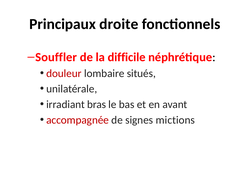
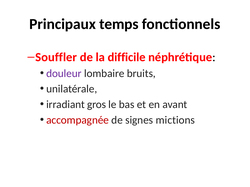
droite: droite -> temps
douleur colour: red -> purple
situés: situés -> bruits
bras: bras -> gros
